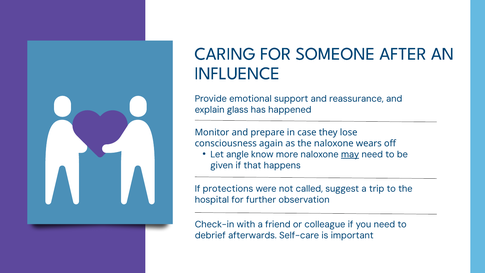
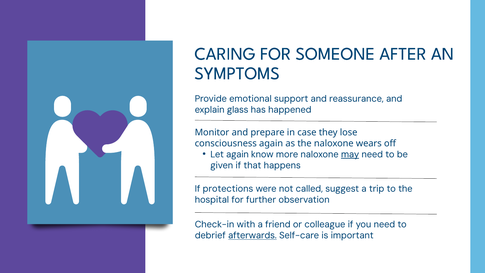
INFLUENCE: INFLUENCE -> SYMPTOMS
Let angle: angle -> again
afterwards underline: none -> present
